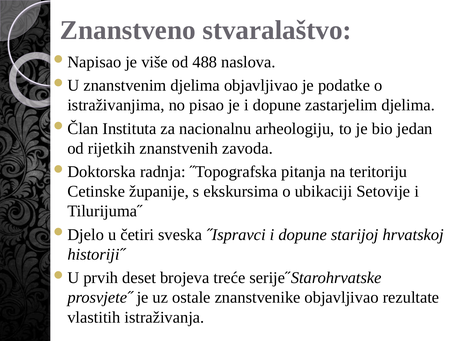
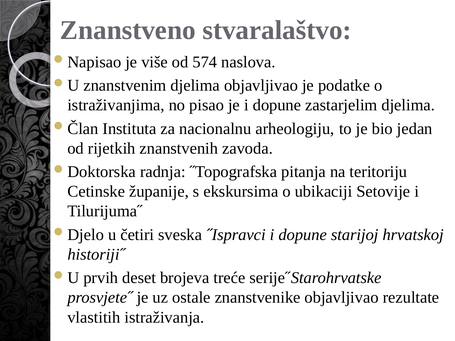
488: 488 -> 574
